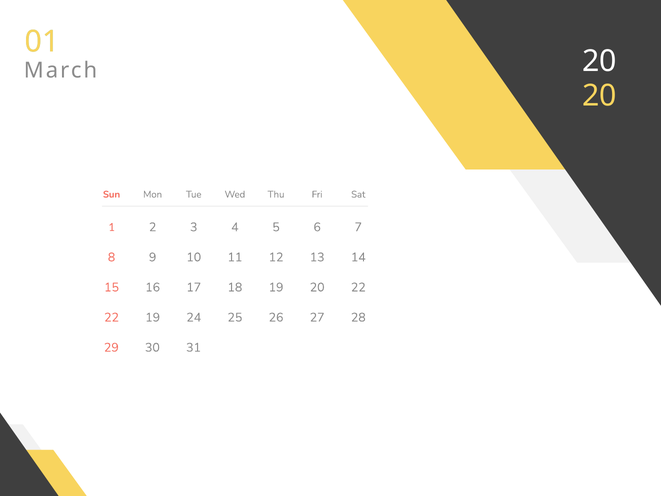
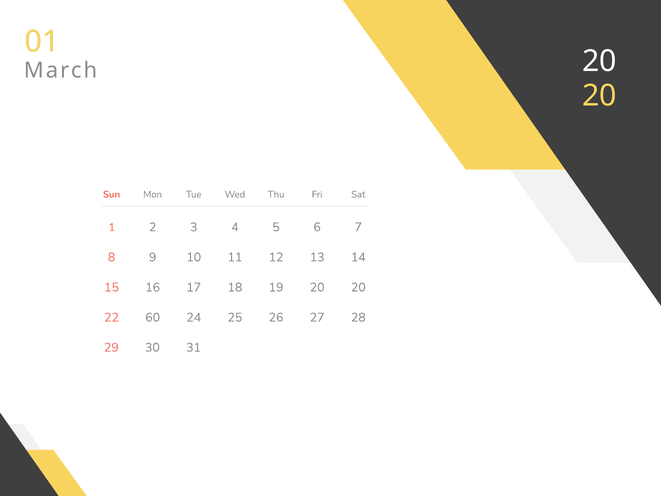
19 20 22: 22 -> 20
22 19: 19 -> 60
